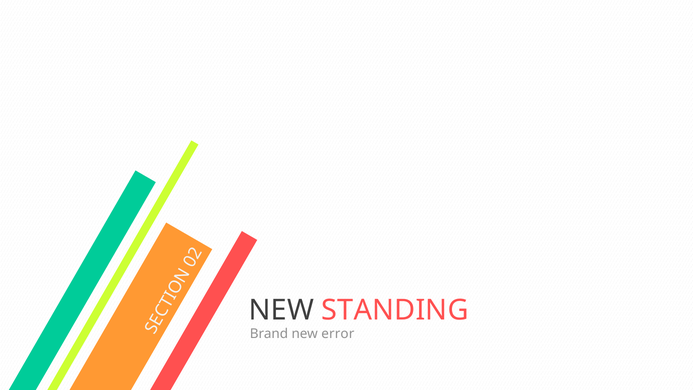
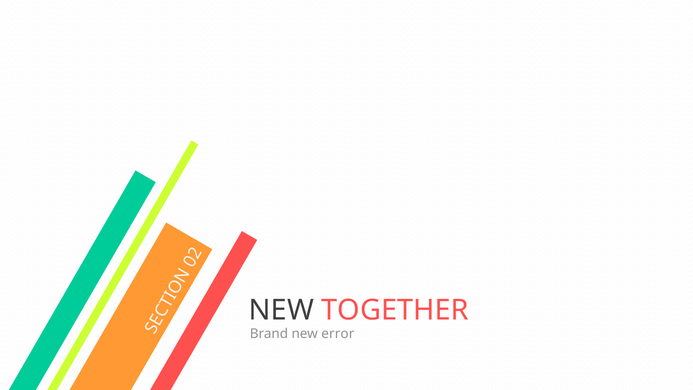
STANDING: STANDING -> TOGETHER
